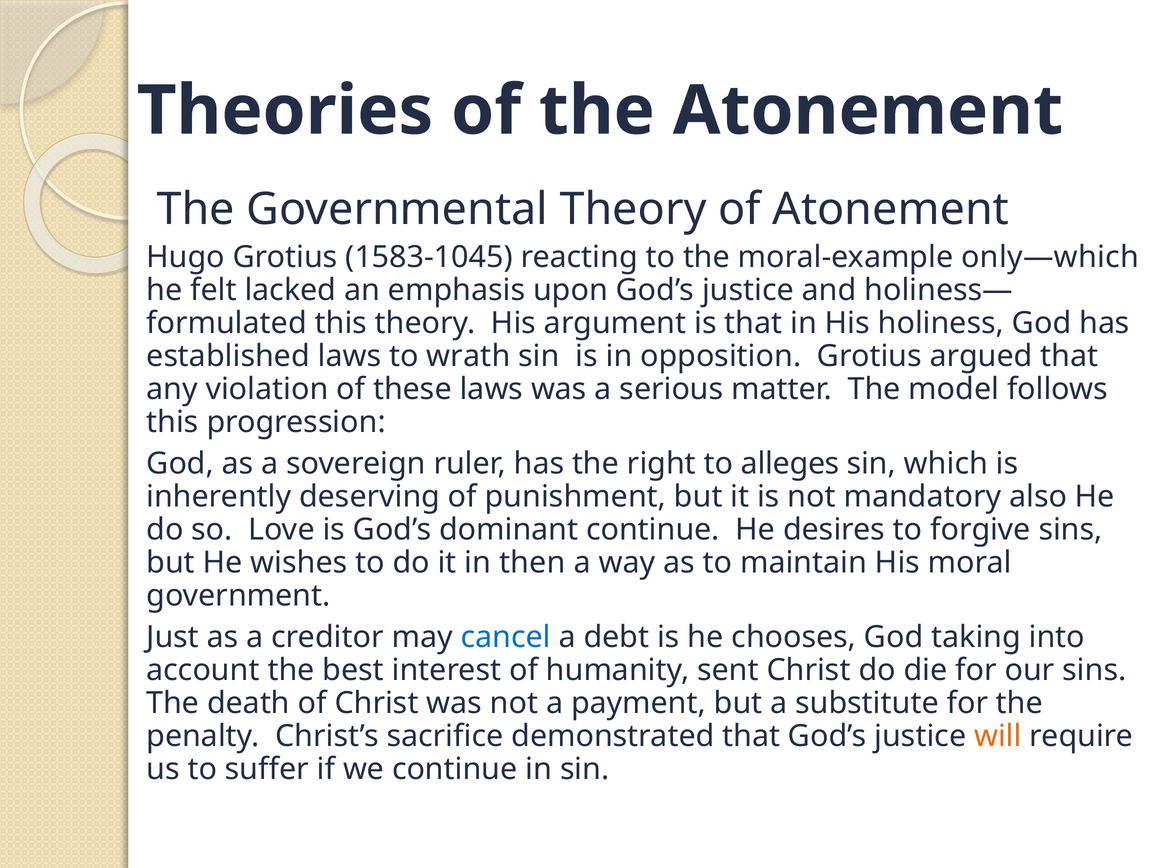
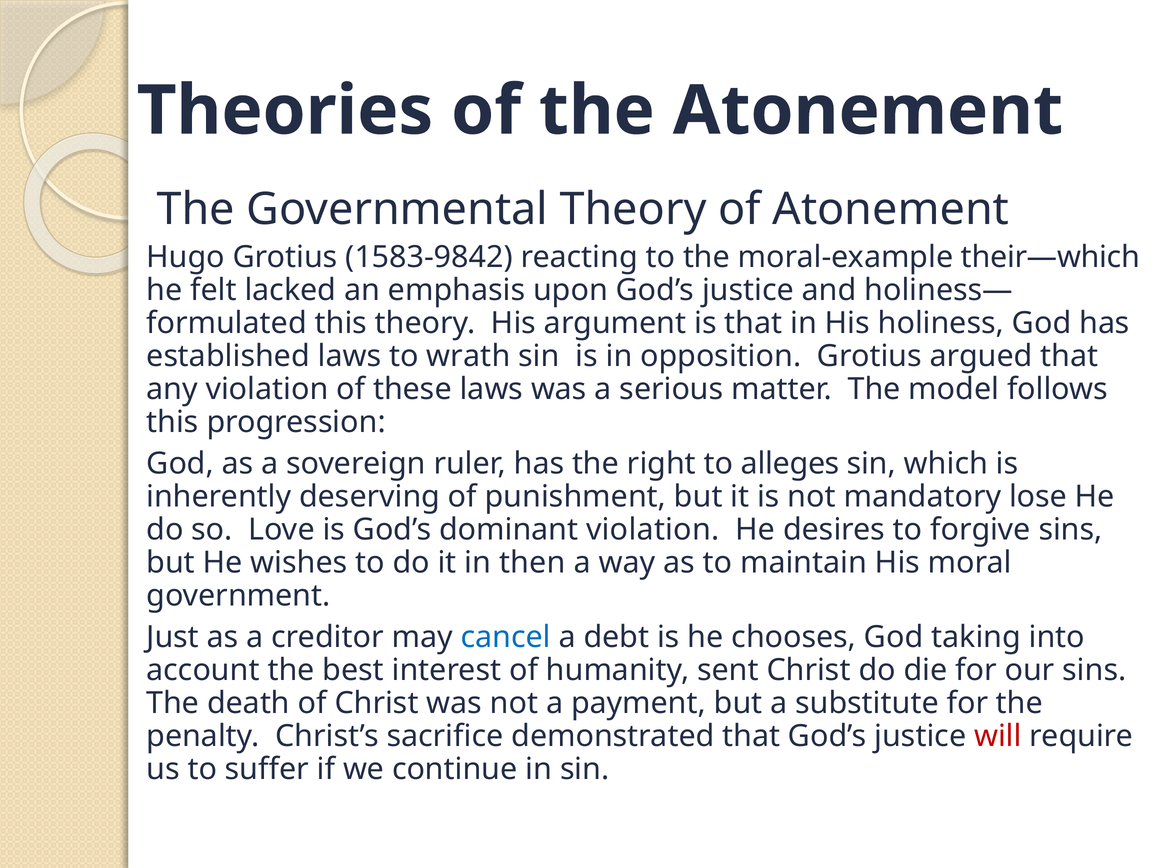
1583-1045: 1583-1045 -> 1583-9842
only—which: only—which -> their—which
also: also -> lose
dominant continue: continue -> violation
will colour: orange -> red
